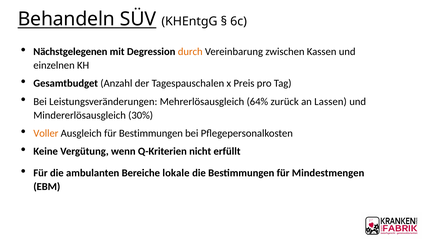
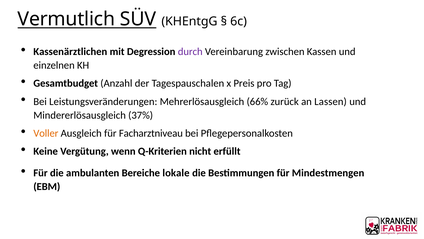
Behandeln: Behandeln -> Vermutlich
Nächstgelegenen: Nächstgelegenen -> Kassenärztlichen
durch colour: orange -> purple
64%: 64% -> 66%
30%: 30% -> 37%
für Bestimmungen: Bestimmungen -> Facharztniveau
